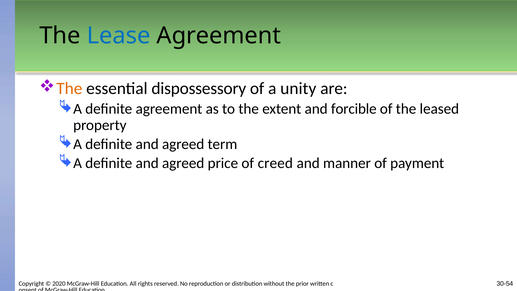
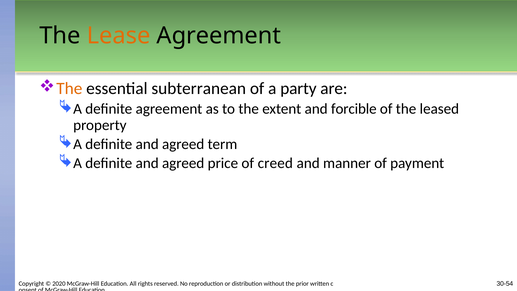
Lease colour: blue -> orange
dispossessory: dispossessory -> subterranean
unity: unity -> party
